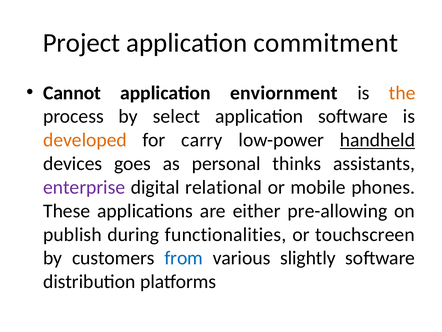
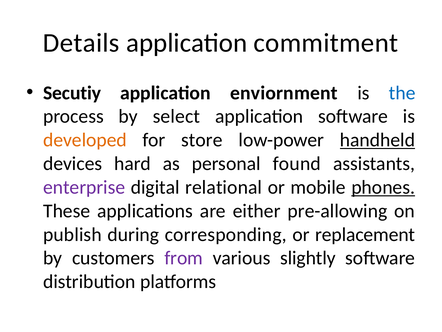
Project: Project -> Details
Cannot: Cannot -> Secutiy
the colour: orange -> blue
carry: carry -> store
goes: goes -> hard
thinks: thinks -> found
phones underline: none -> present
functionalities: functionalities -> corresponding
touchscreen: touchscreen -> replacement
from colour: blue -> purple
